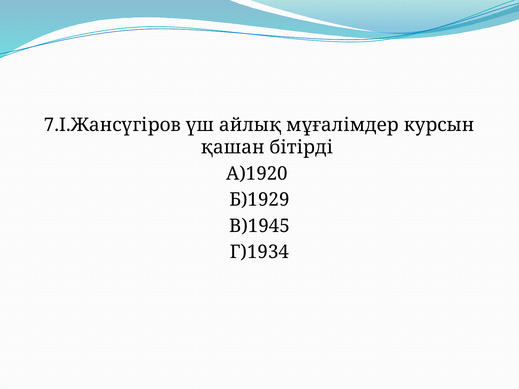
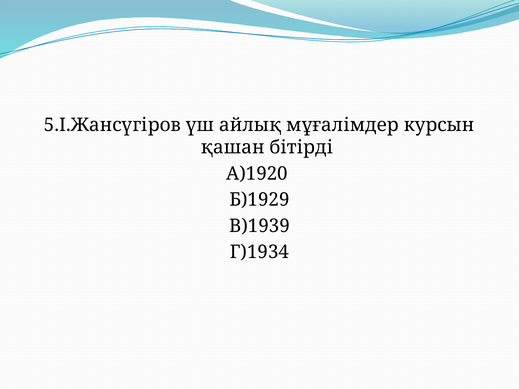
7.І.Жансүгіров: 7.І.Жансүгіров -> 5.І.Жансүгіров
В)1945: В)1945 -> В)1939
